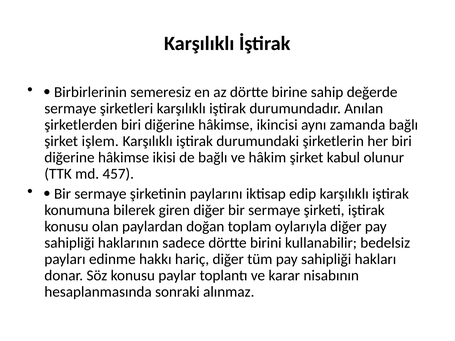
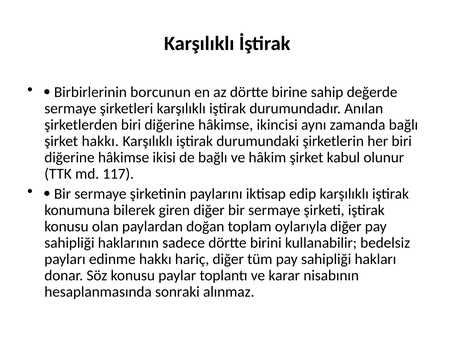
semeresiz: semeresiz -> borcunun
şirket işlem: işlem -> hakkı
457: 457 -> 117
